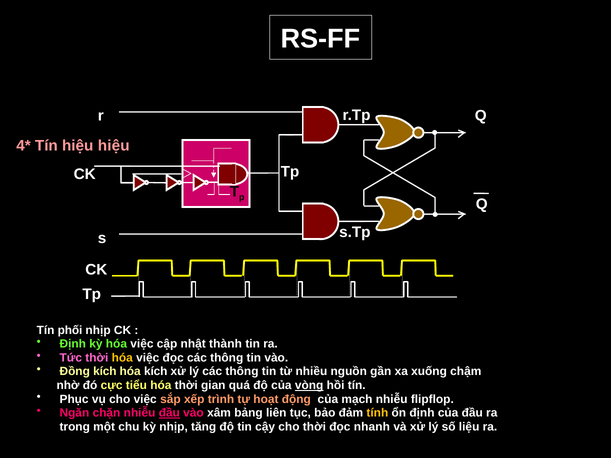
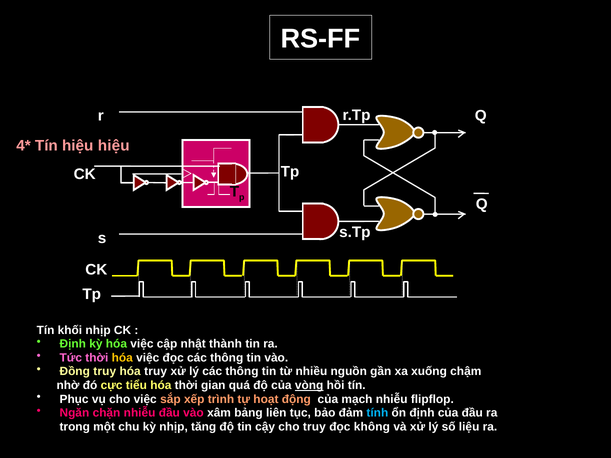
phối: phối -> khối
Đồng kích: kích -> truy
hóa kích: kích -> truy
đầu at (169, 413) underline: present -> none
tính colour: yellow -> light blue
cho thời: thời -> truy
nhanh: nhanh -> không
